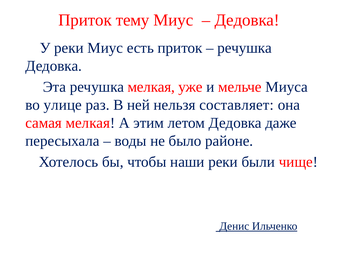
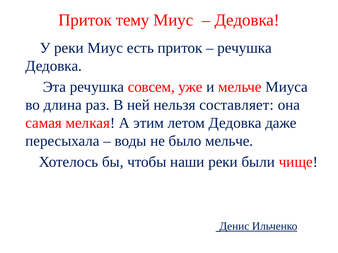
речушка мелкая: мелкая -> совсем
улице: улице -> длина
было районе: районе -> мельче
